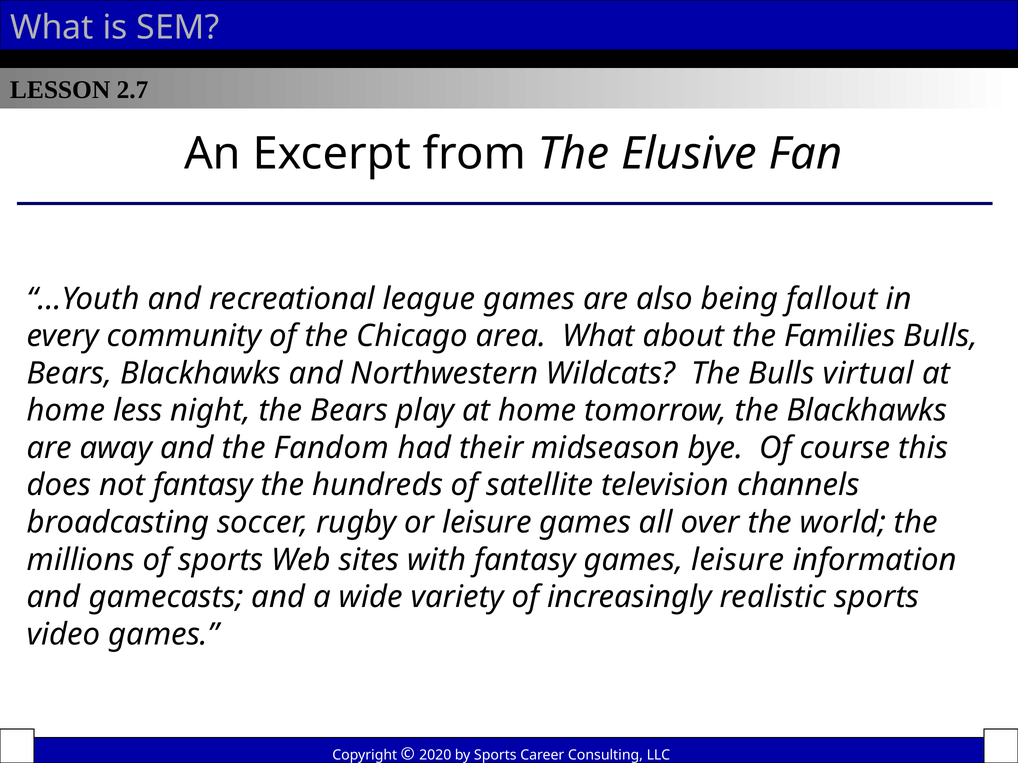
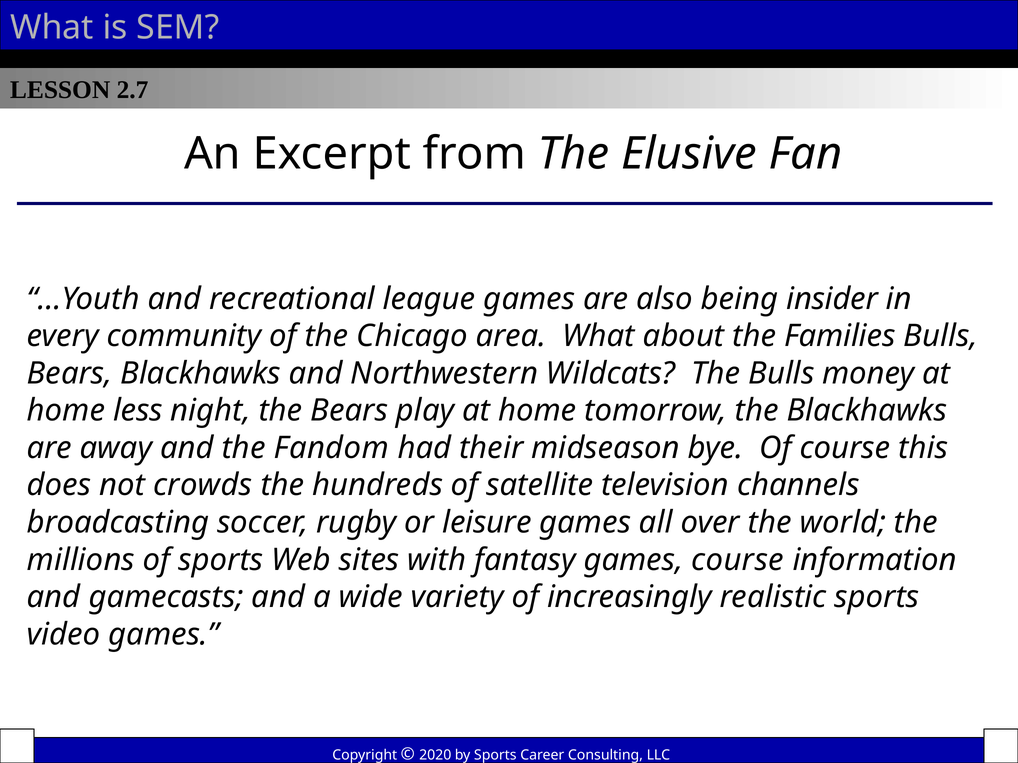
fallout: fallout -> insider
virtual: virtual -> money
not fantasy: fantasy -> crowds
games leisure: leisure -> course
